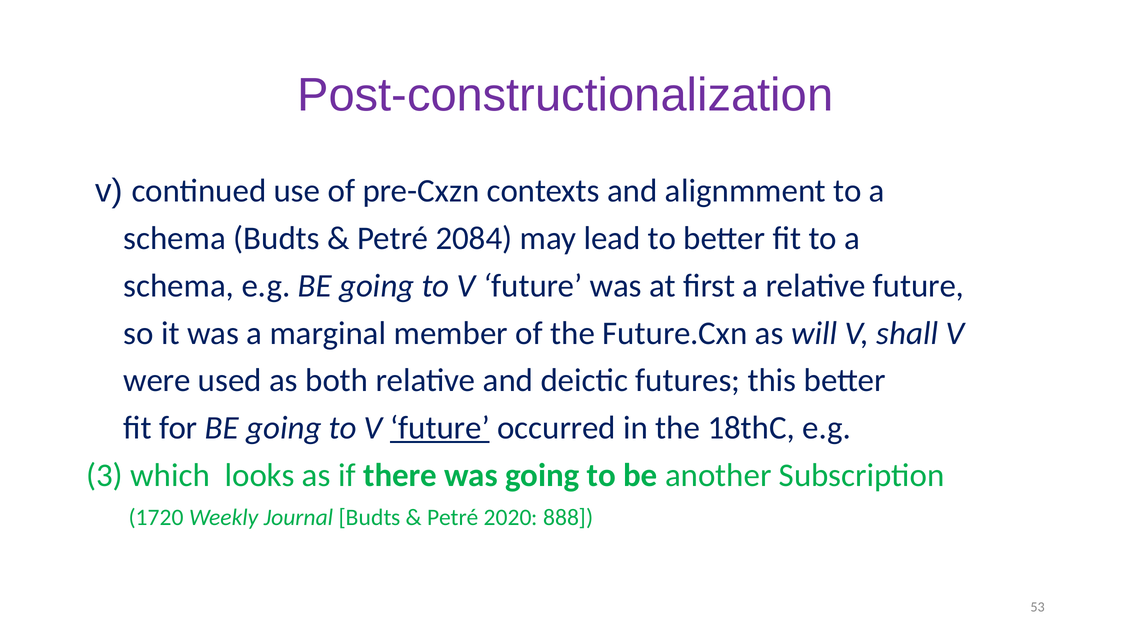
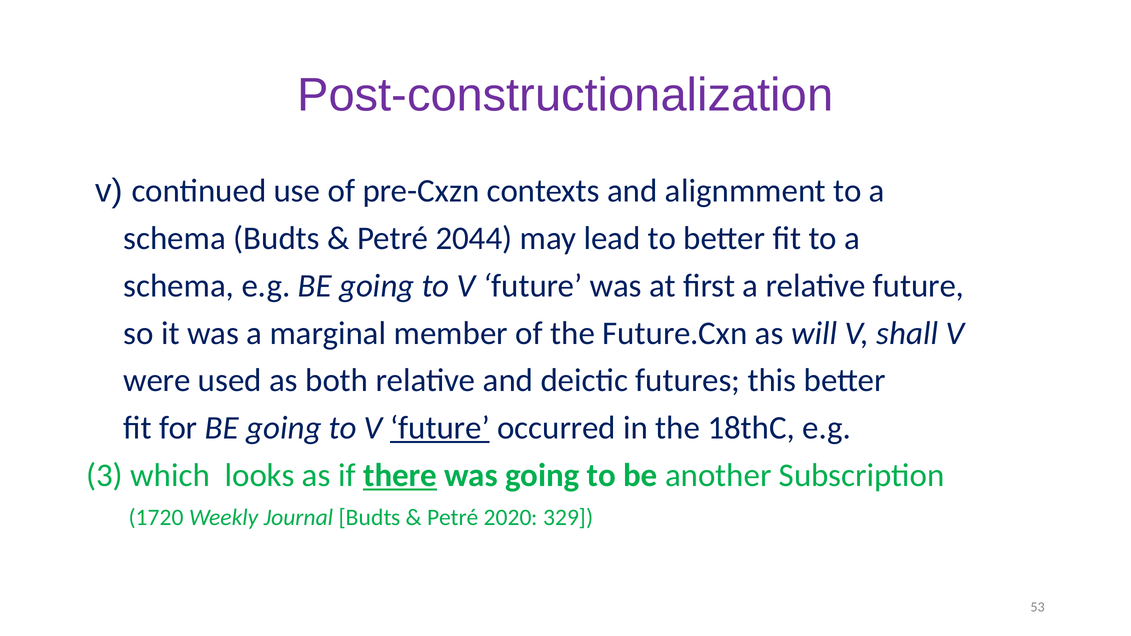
2084: 2084 -> 2044
there underline: none -> present
888: 888 -> 329
